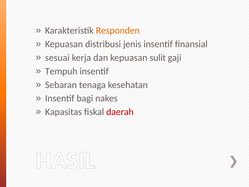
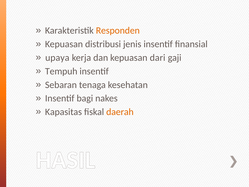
sesuai: sesuai -> upaya
sulit: sulit -> dari
daerah colour: red -> orange
